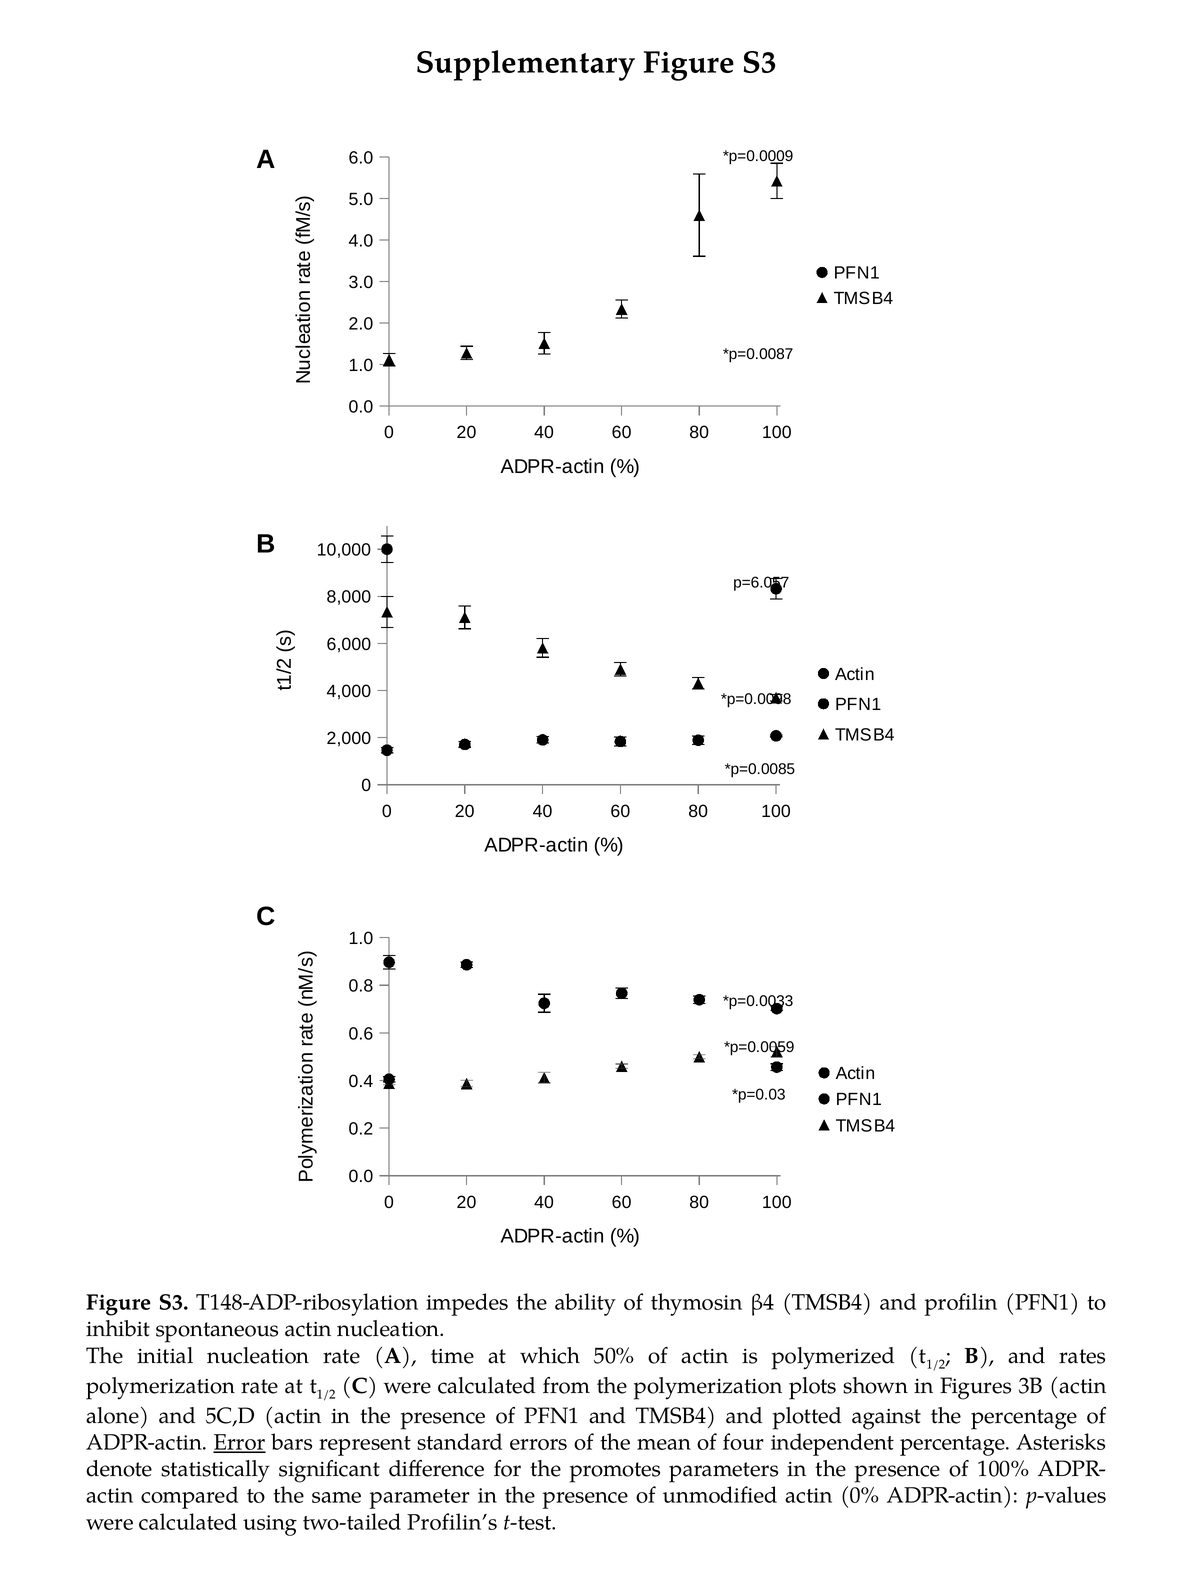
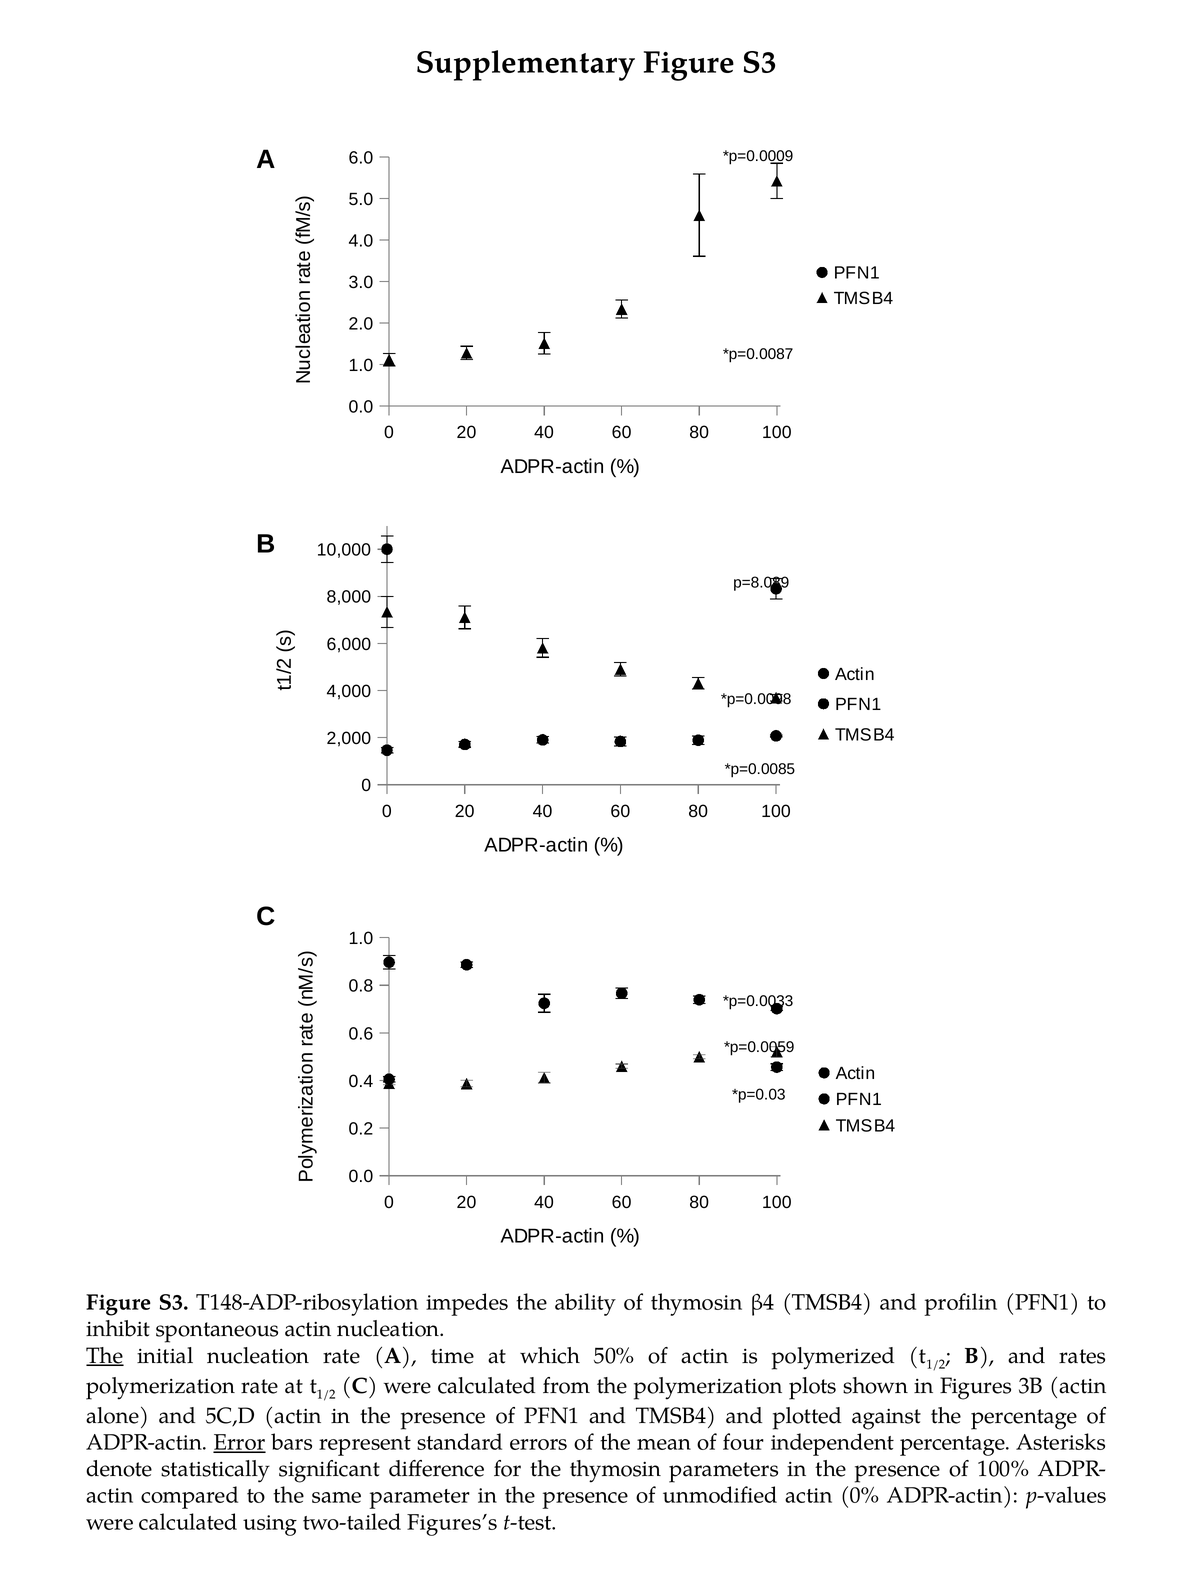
p=6.057: p=6.057 -> p=8.089
The at (105, 1356) underline: none -> present
the promotes: promotes -> thymosin
Profilin’s: Profilin’s -> Figures’s
